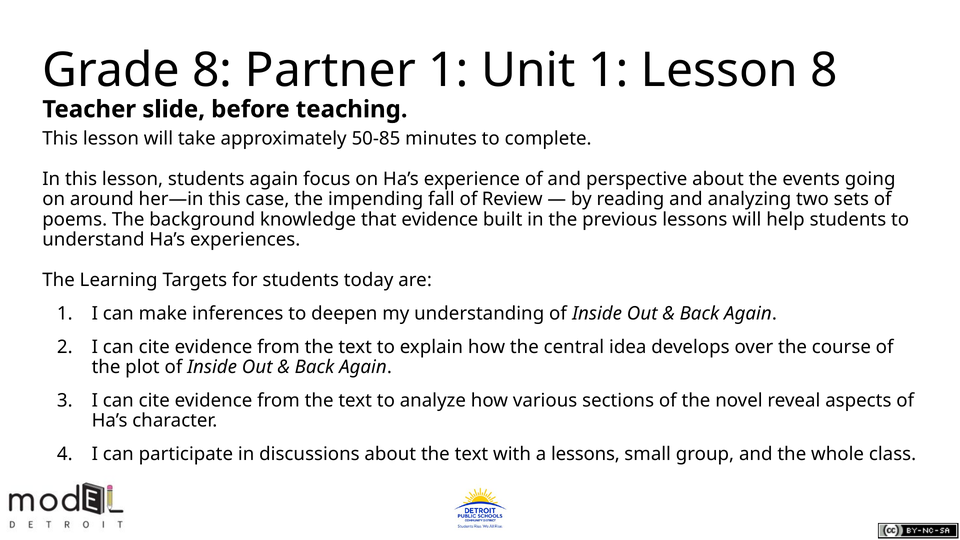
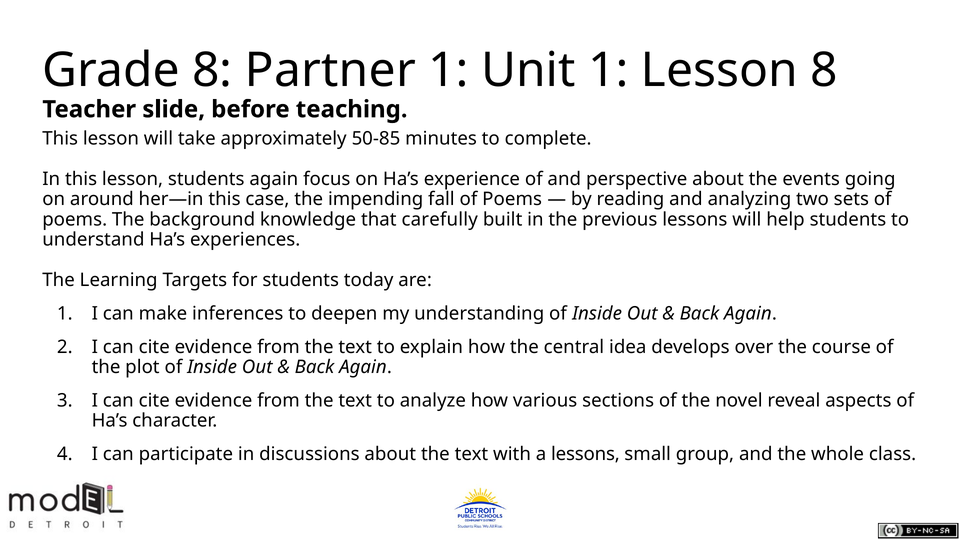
fall of Review: Review -> Poems
that evidence: evidence -> carefully
